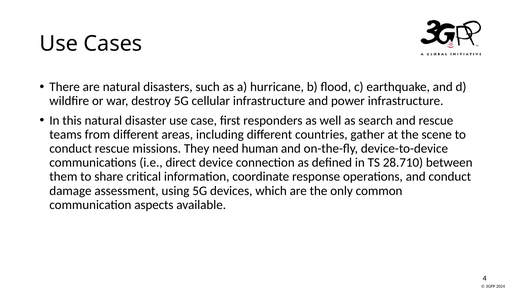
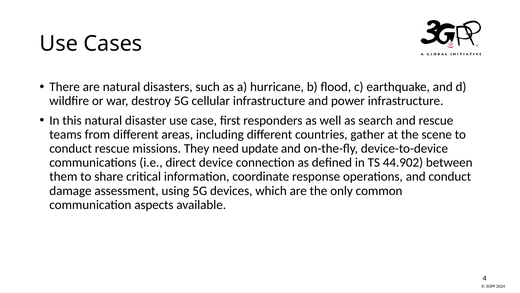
human: human -> update
28.710: 28.710 -> 44.902
